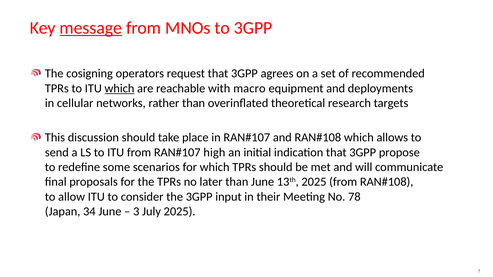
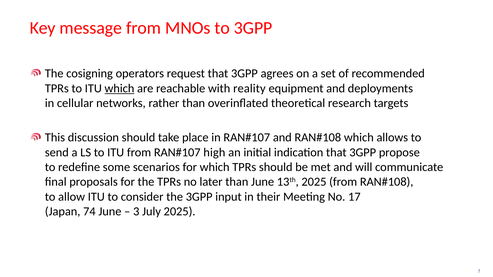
message underline: present -> none
macro: macro -> reality
78: 78 -> 17
34: 34 -> 74
